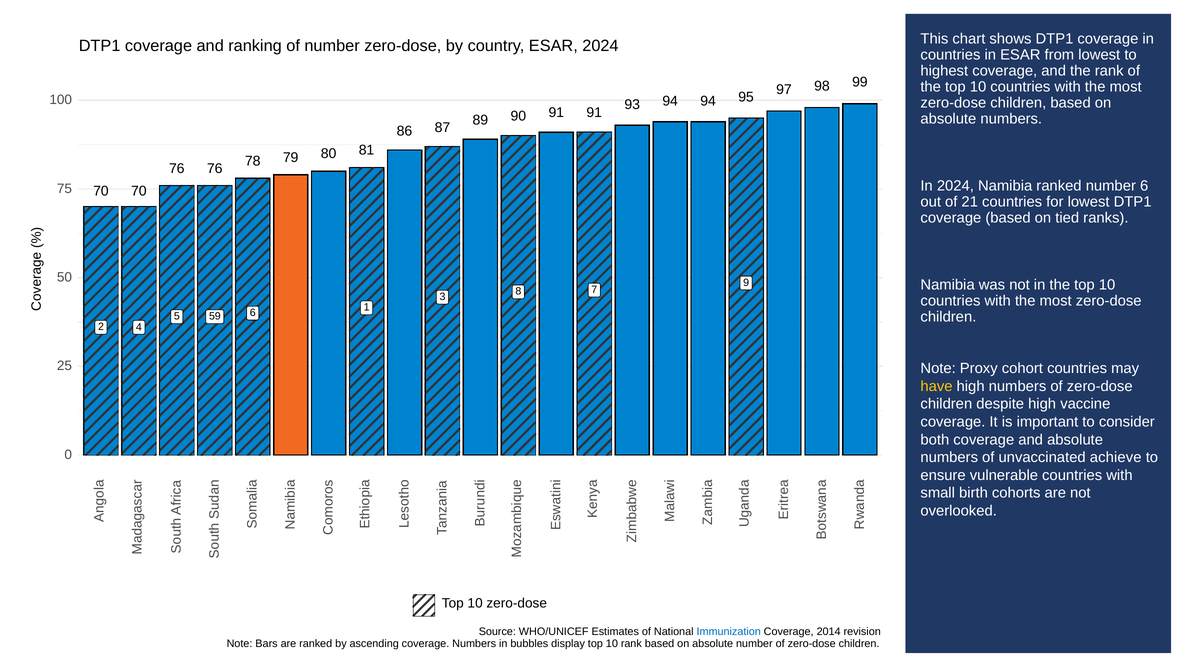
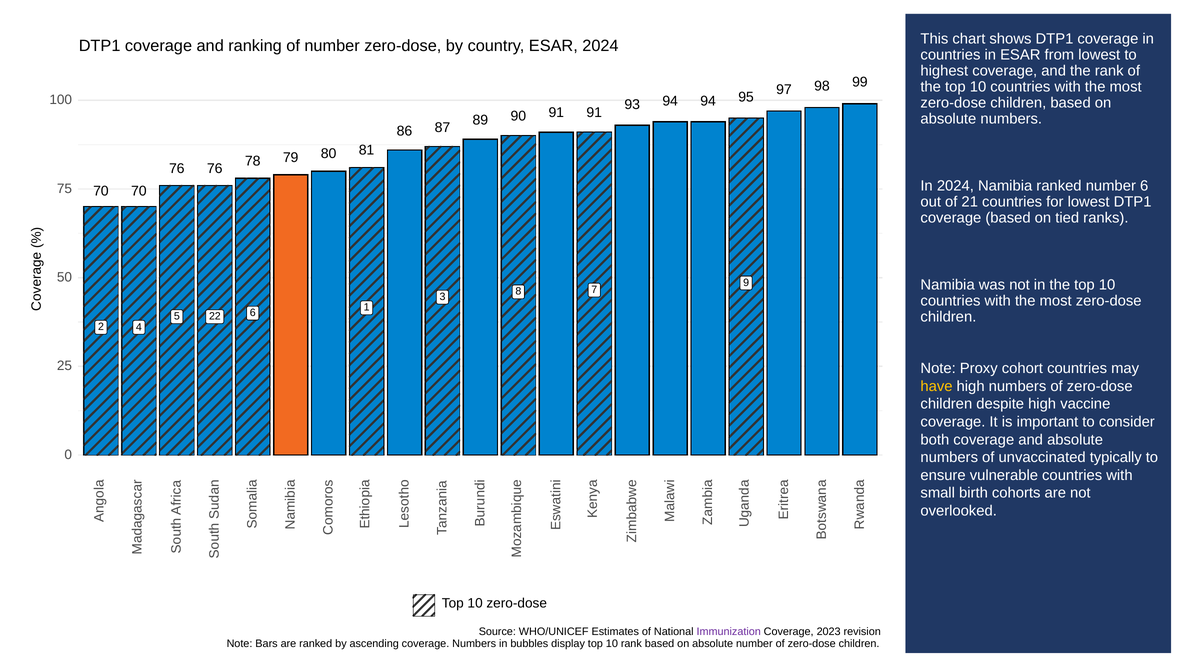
59: 59 -> 22
achieve: achieve -> typically
Immunization colour: blue -> purple
2014: 2014 -> 2023
